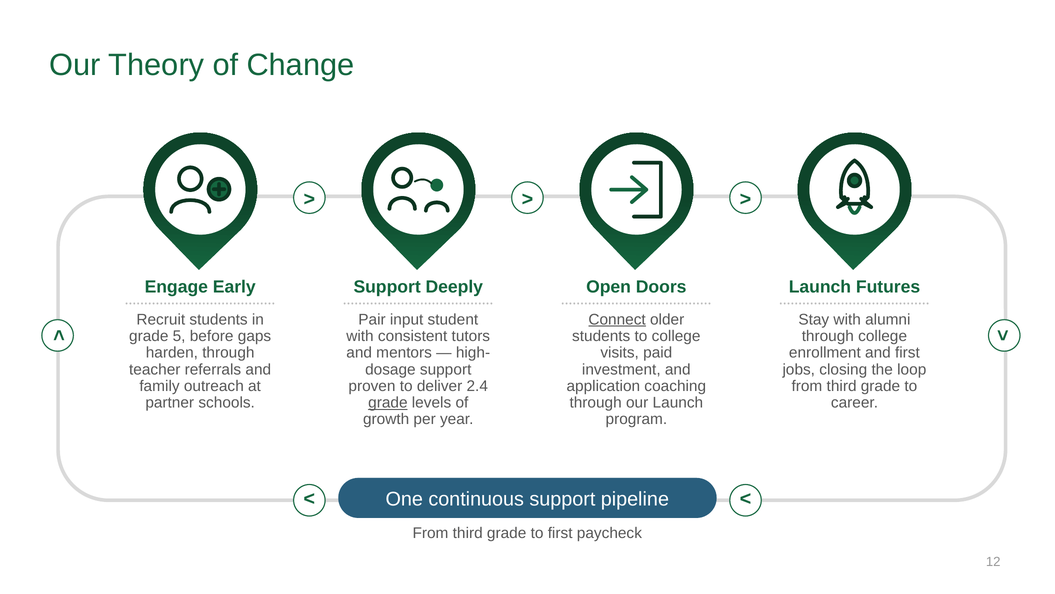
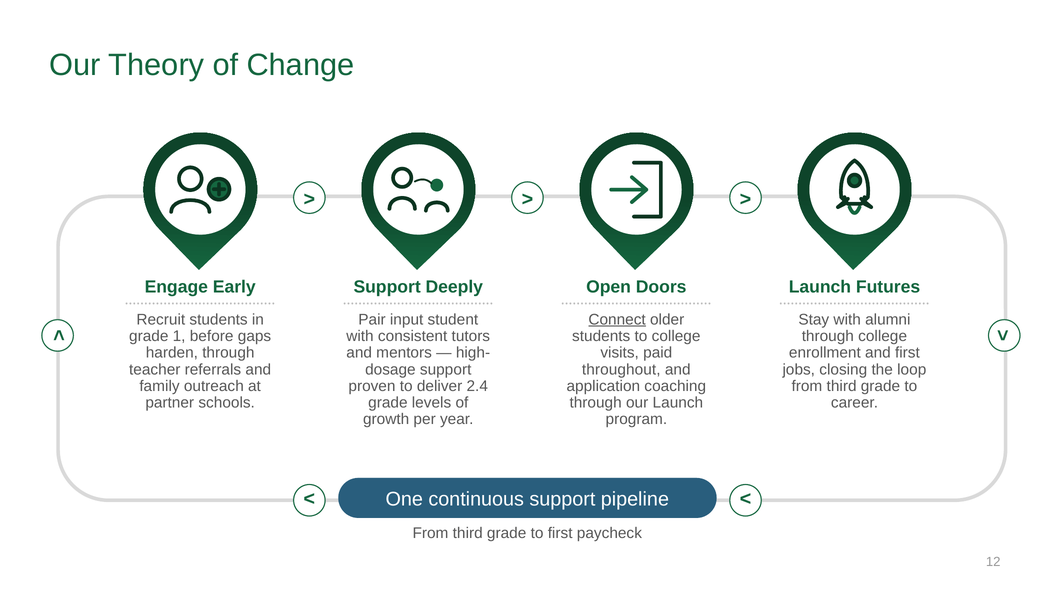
5: 5 -> 1
investment: investment -> throughout
grade at (388, 402) underline: present -> none
